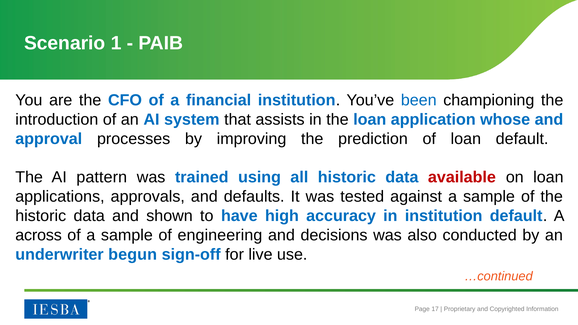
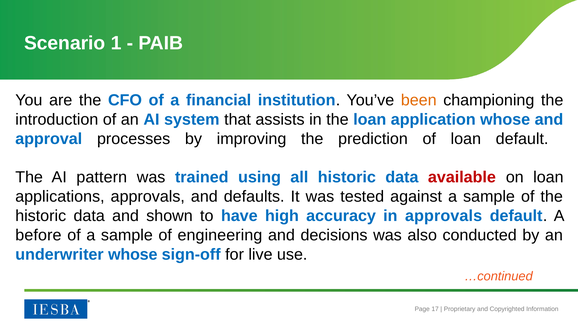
been colour: blue -> orange
in institution: institution -> approvals
across: across -> before
underwriter begun: begun -> whose
